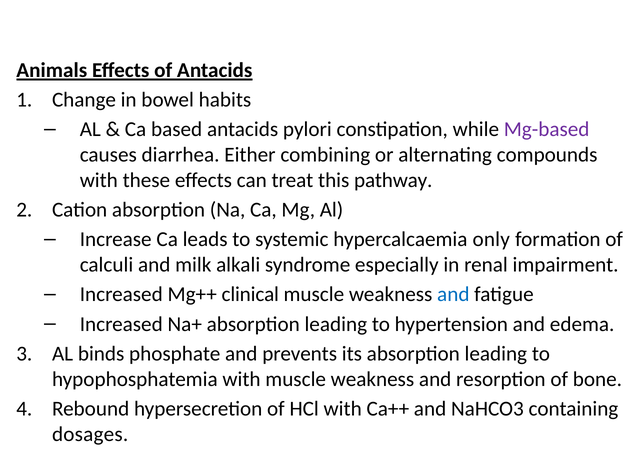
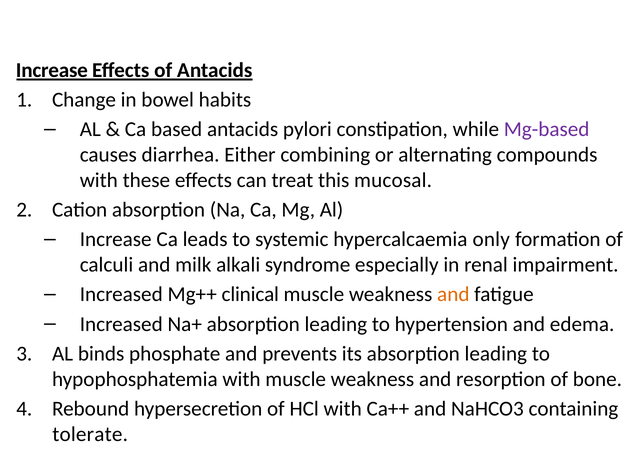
Animals at (52, 70): Animals -> Increase
pathway: pathway -> mucosal
and at (453, 295) colour: blue -> orange
dosages: dosages -> tolerate
